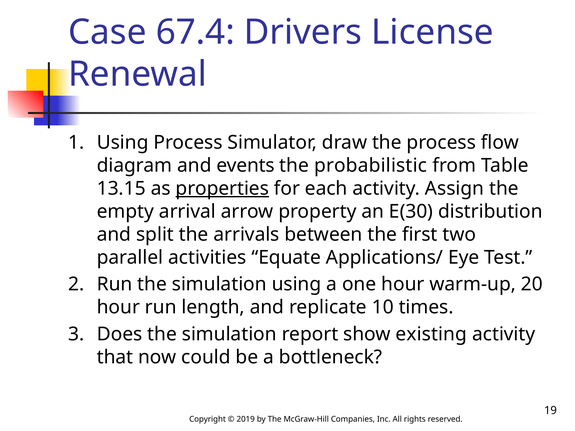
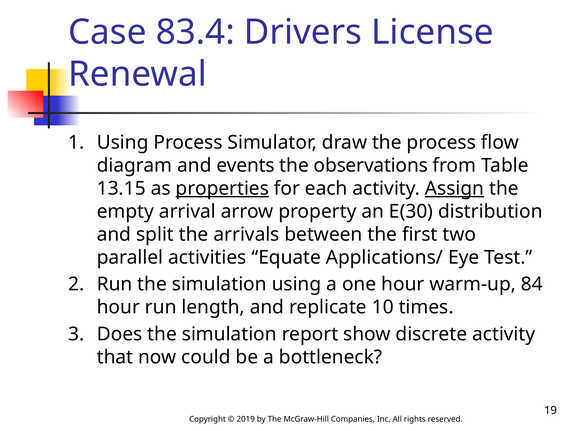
67.4: 67.4 -> 83.4
probabilistic: probabilistic -> observations
Assign underline: none -> present
20: 20 -> 84
existing: existing -> discrete
